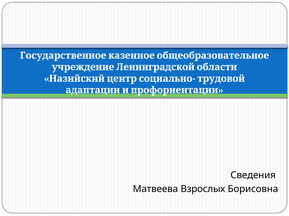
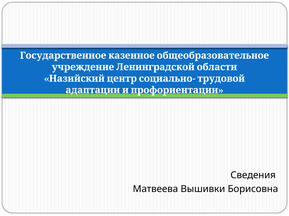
Взрослых: Взрослых -> Вышивки
